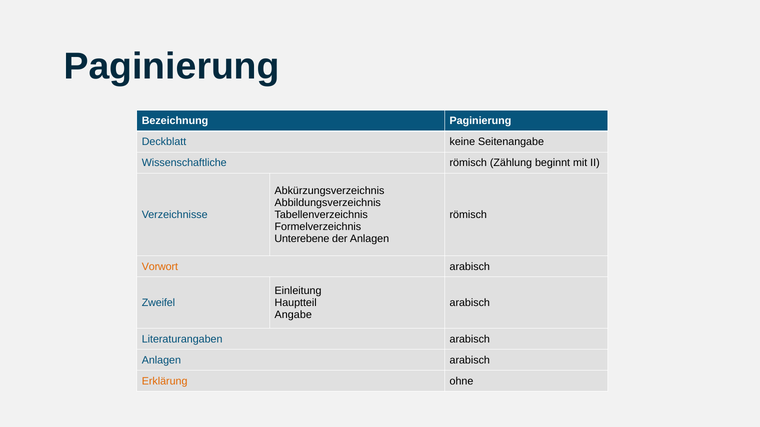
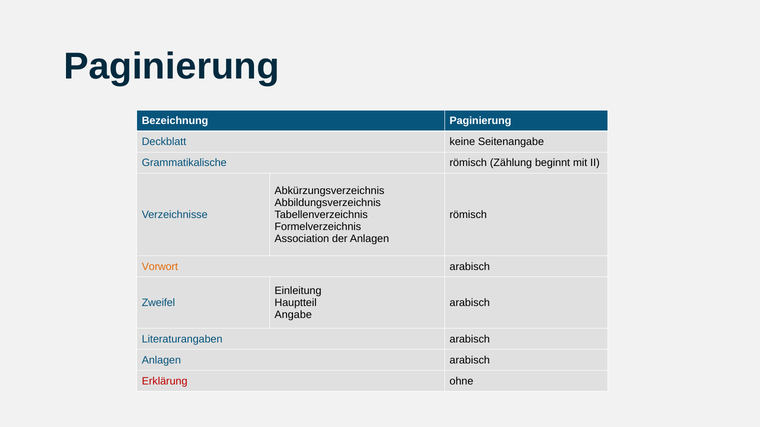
Wissenschaftliche: Wissenschaftliche -> Grammatikalische
Unterebene: Unterebene -> Association
Erklärung colour: orange -> red
